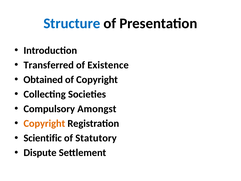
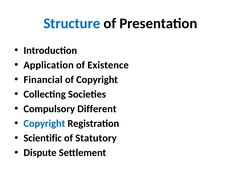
Transferred: Transferred -> Application
Obtained: Obtained -> Financial
Amongst: Amongst -> Different
Copyright at (44, 123) colour: orange -> blue
